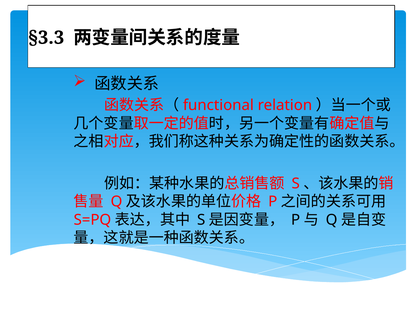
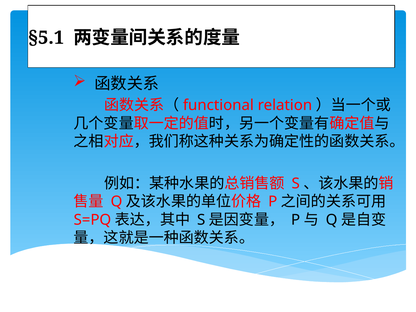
§3.3: §3.3 -> §5.1
